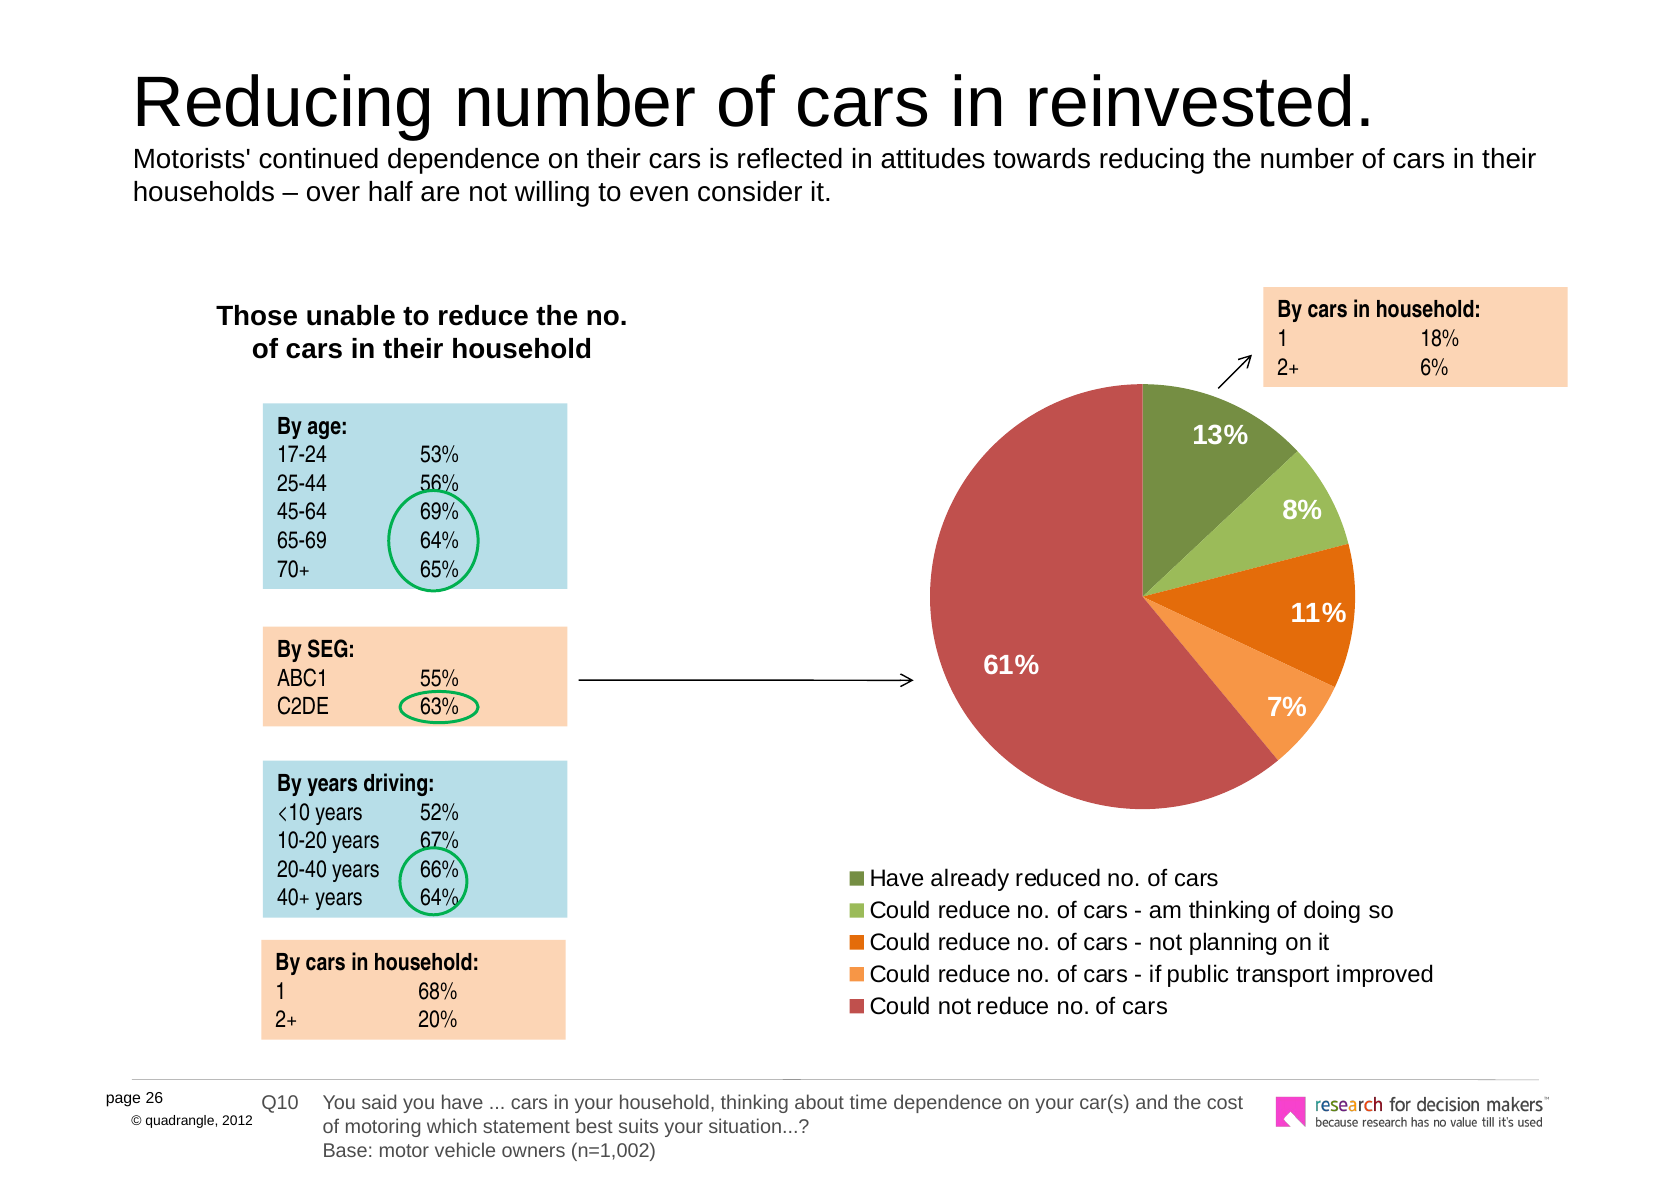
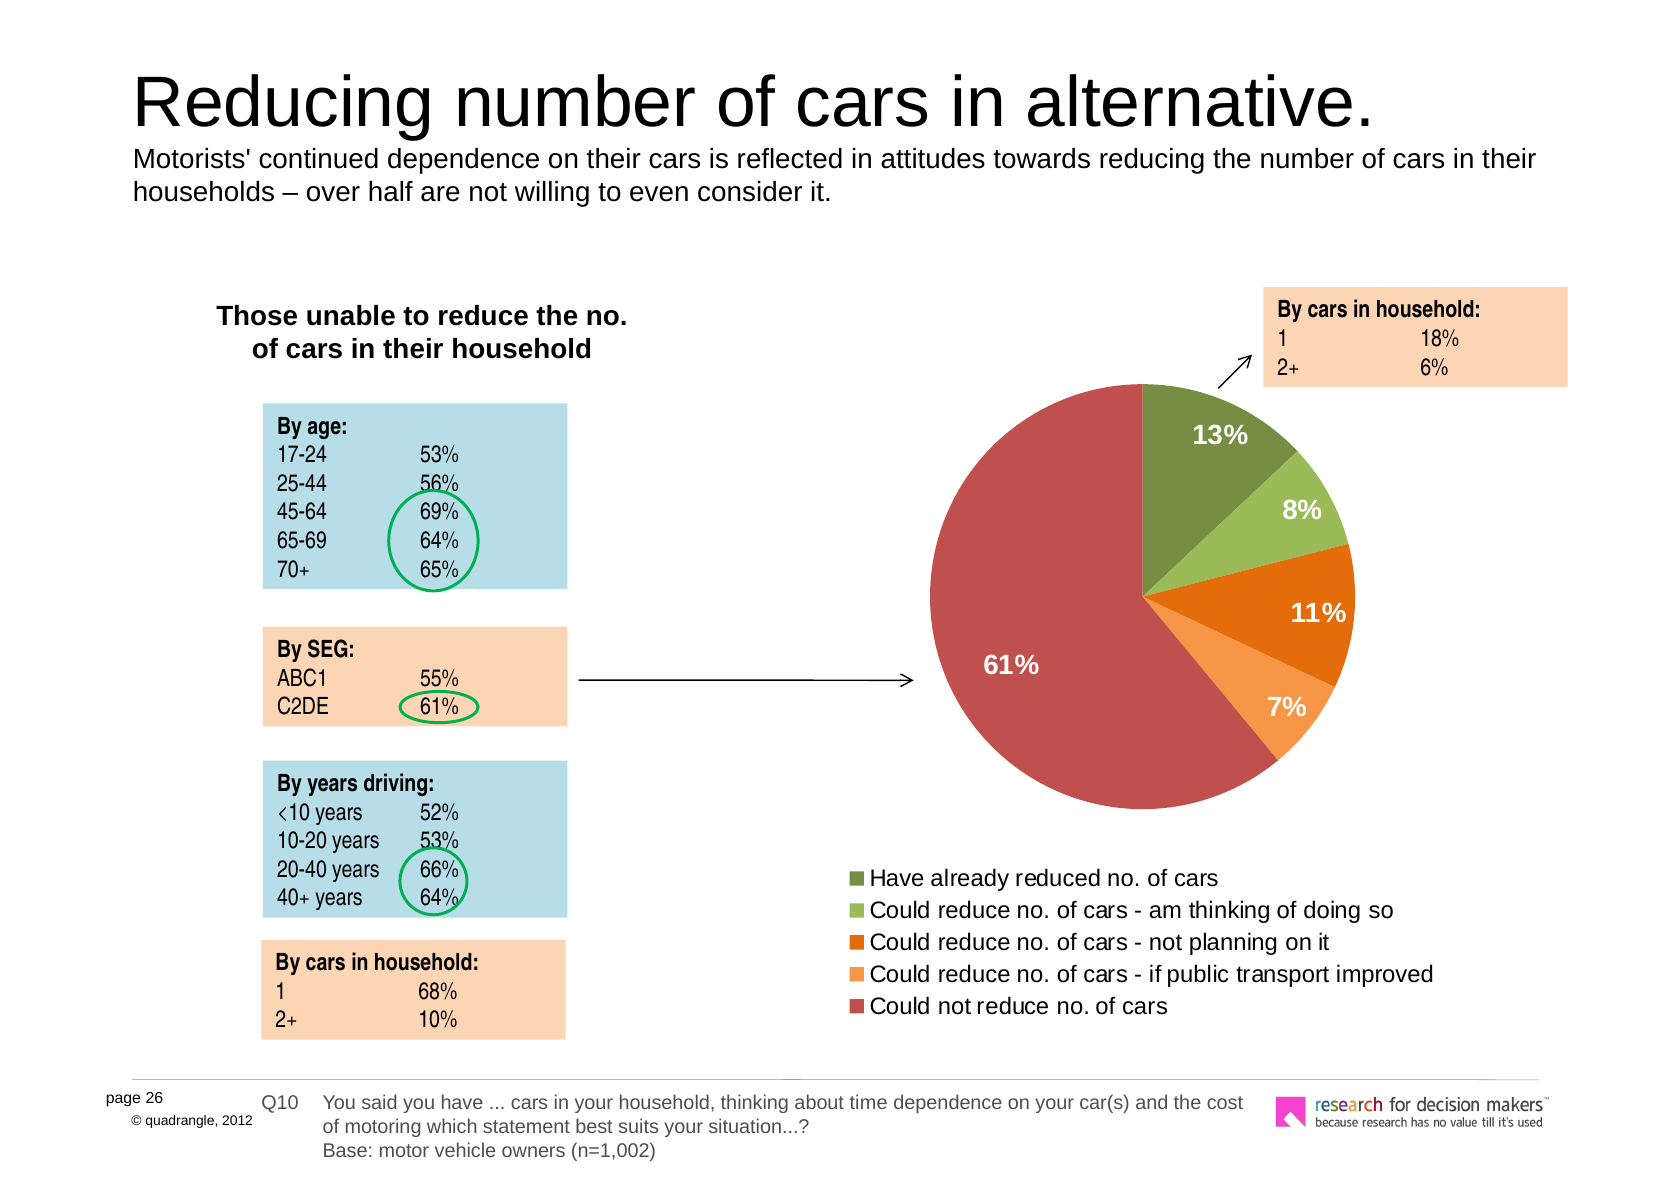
reinvested: reinvested -> alternative
C2DE 63%: 63% -> 61%
years 67%: 67% -> 53%
20%: 20% -> 10%
